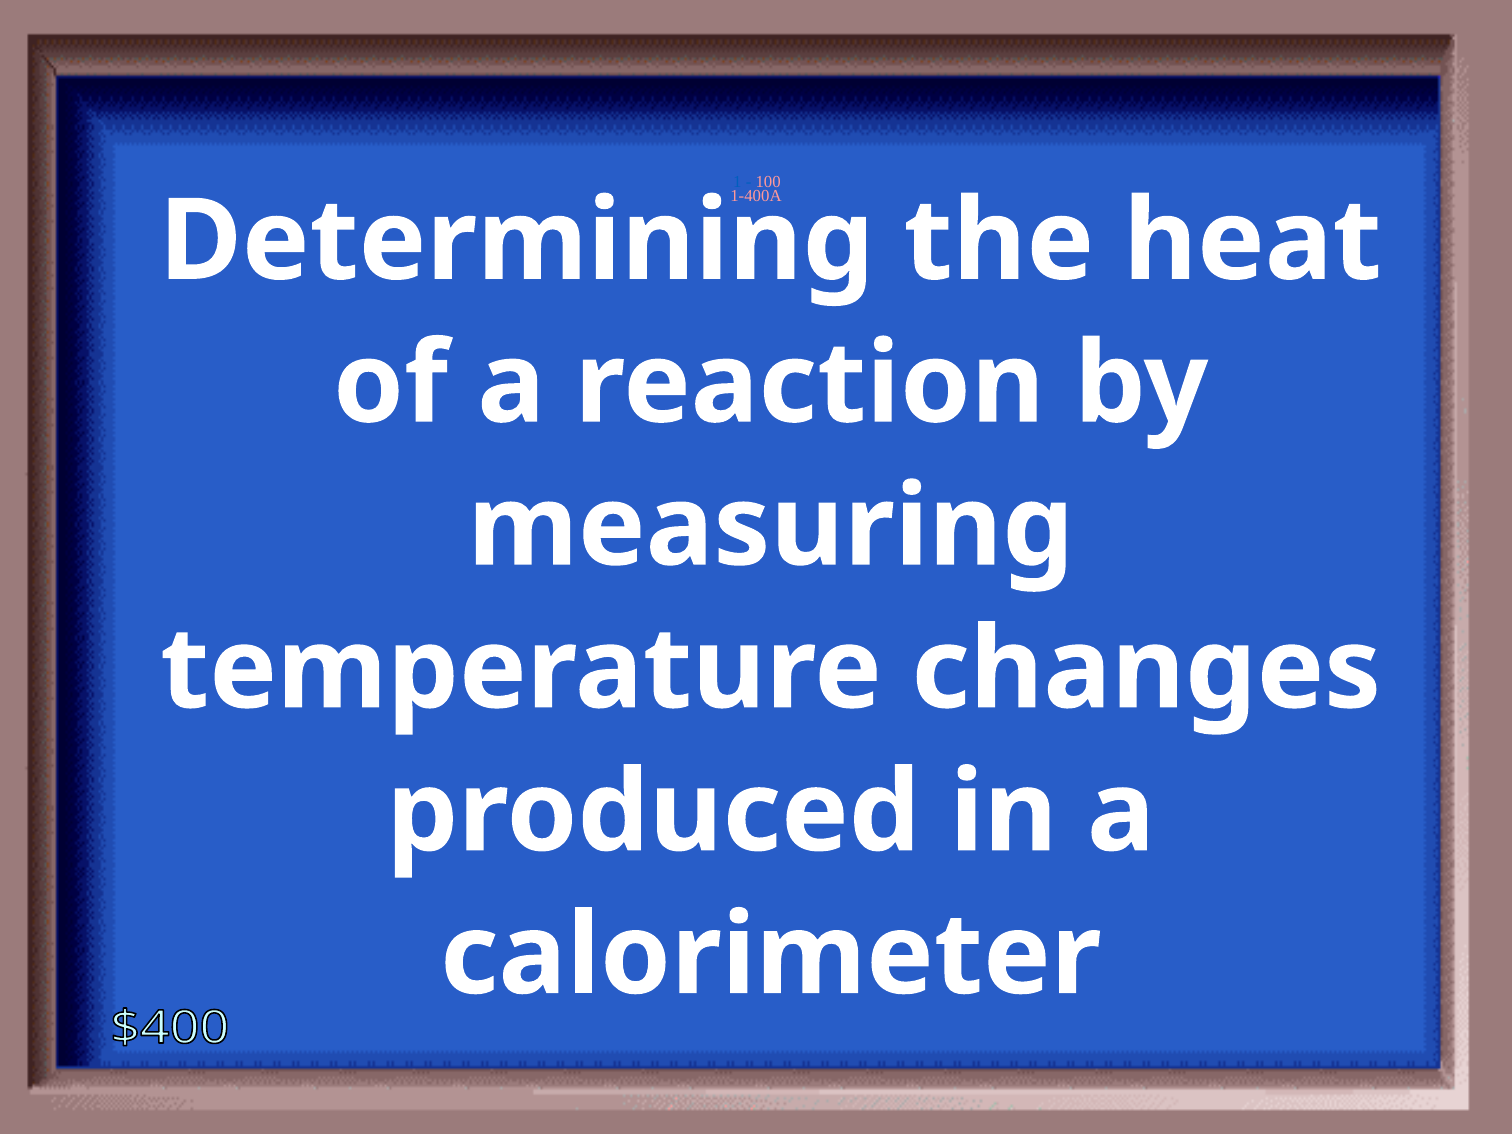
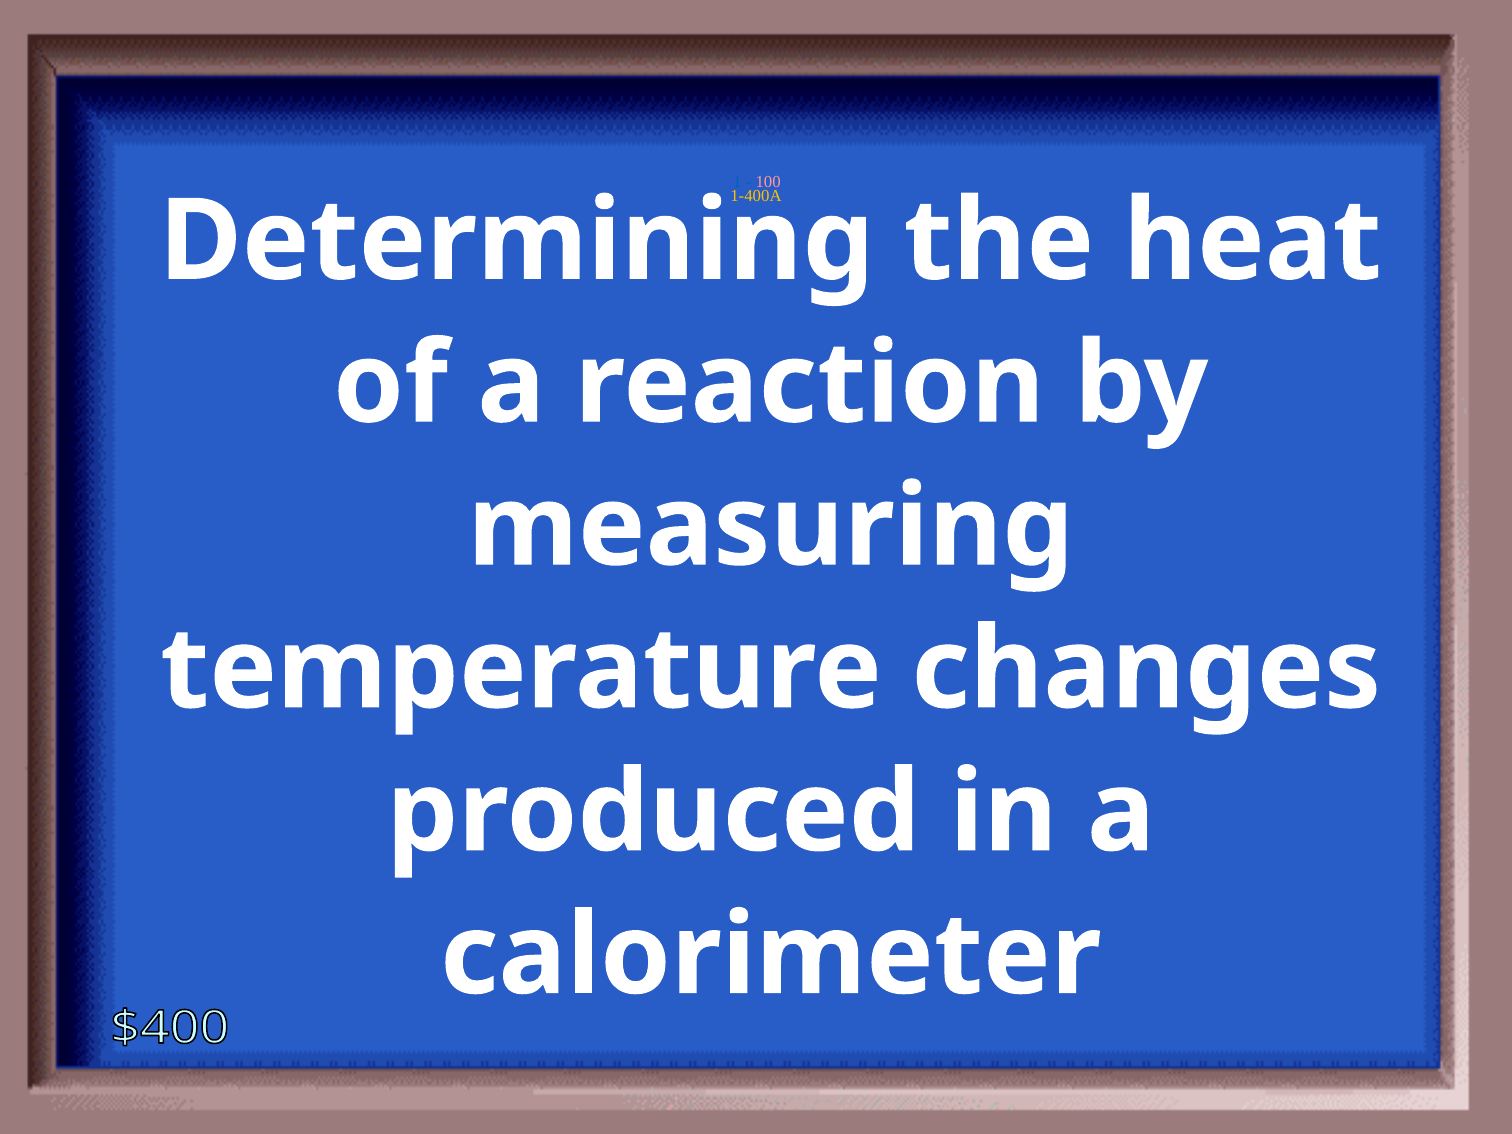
1-400A colour: pink -> yellow
